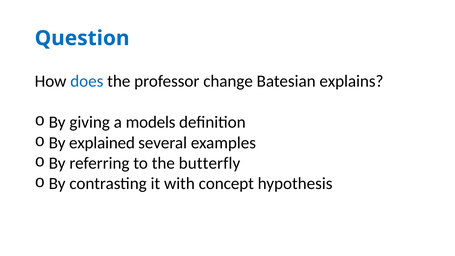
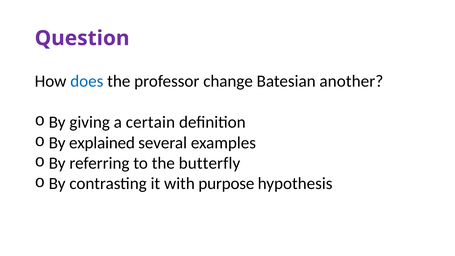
Question colour: blue -> purple
explains: explains -> another
models: models -> certain
concept: concept -> purpose
